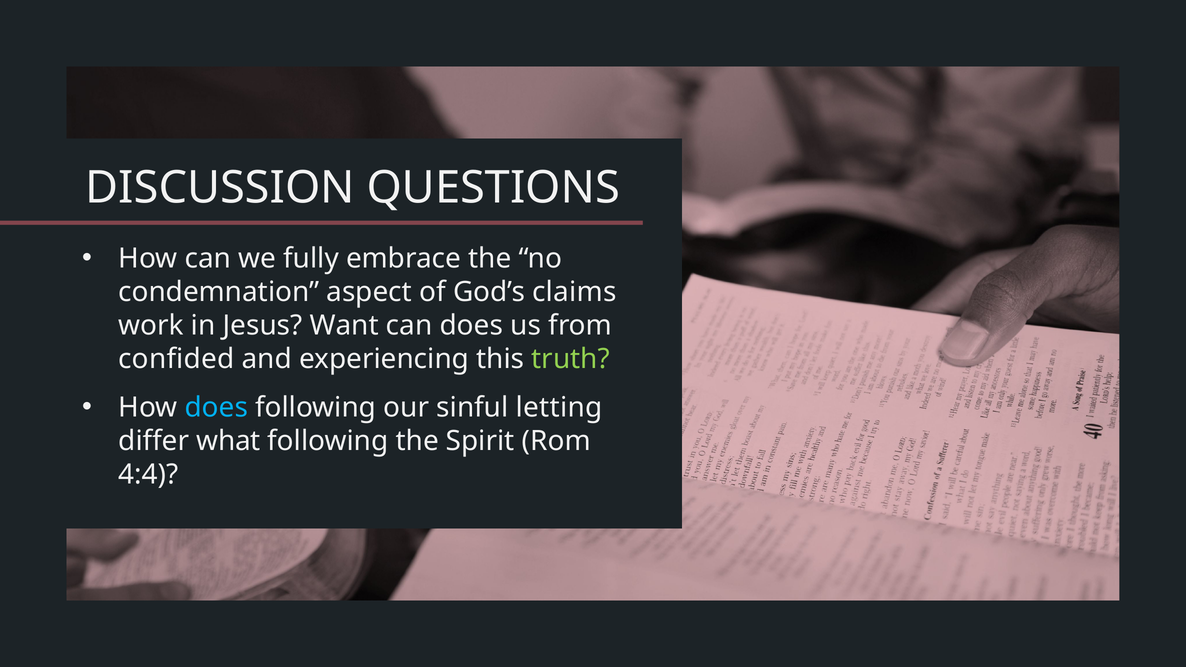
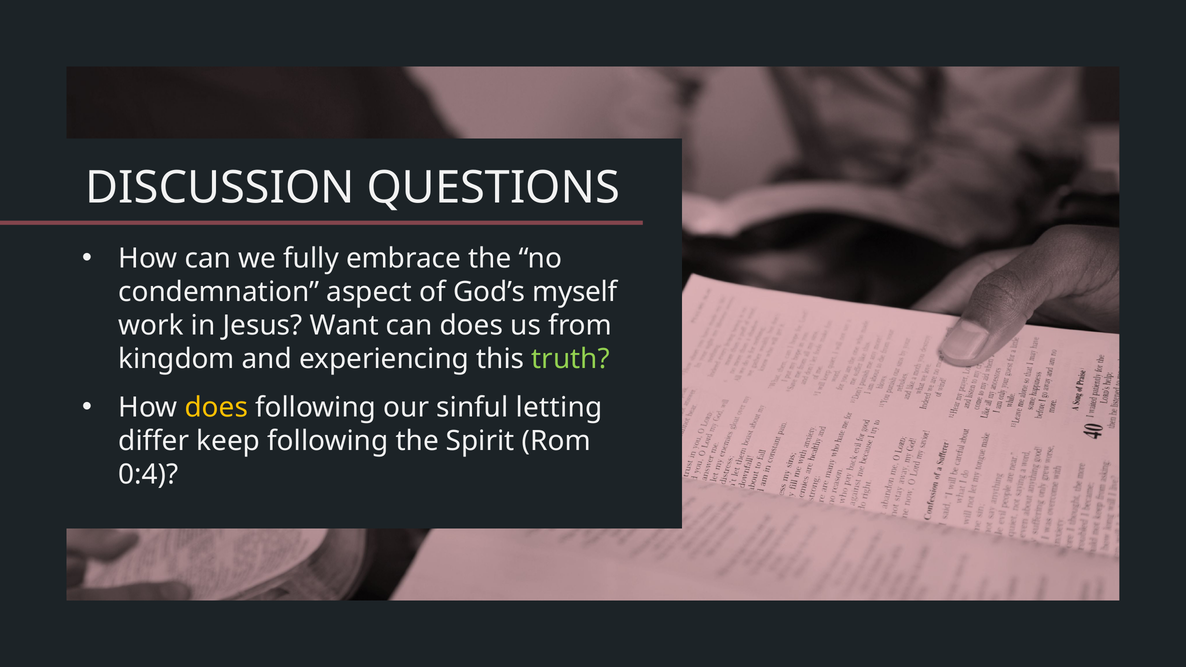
claims: claims -> myself
confided: confided -> kingdom
does at (216, 408) colour: light blue -> yellow
what: what -> keep
4:4: 4:4 -> 0:4
